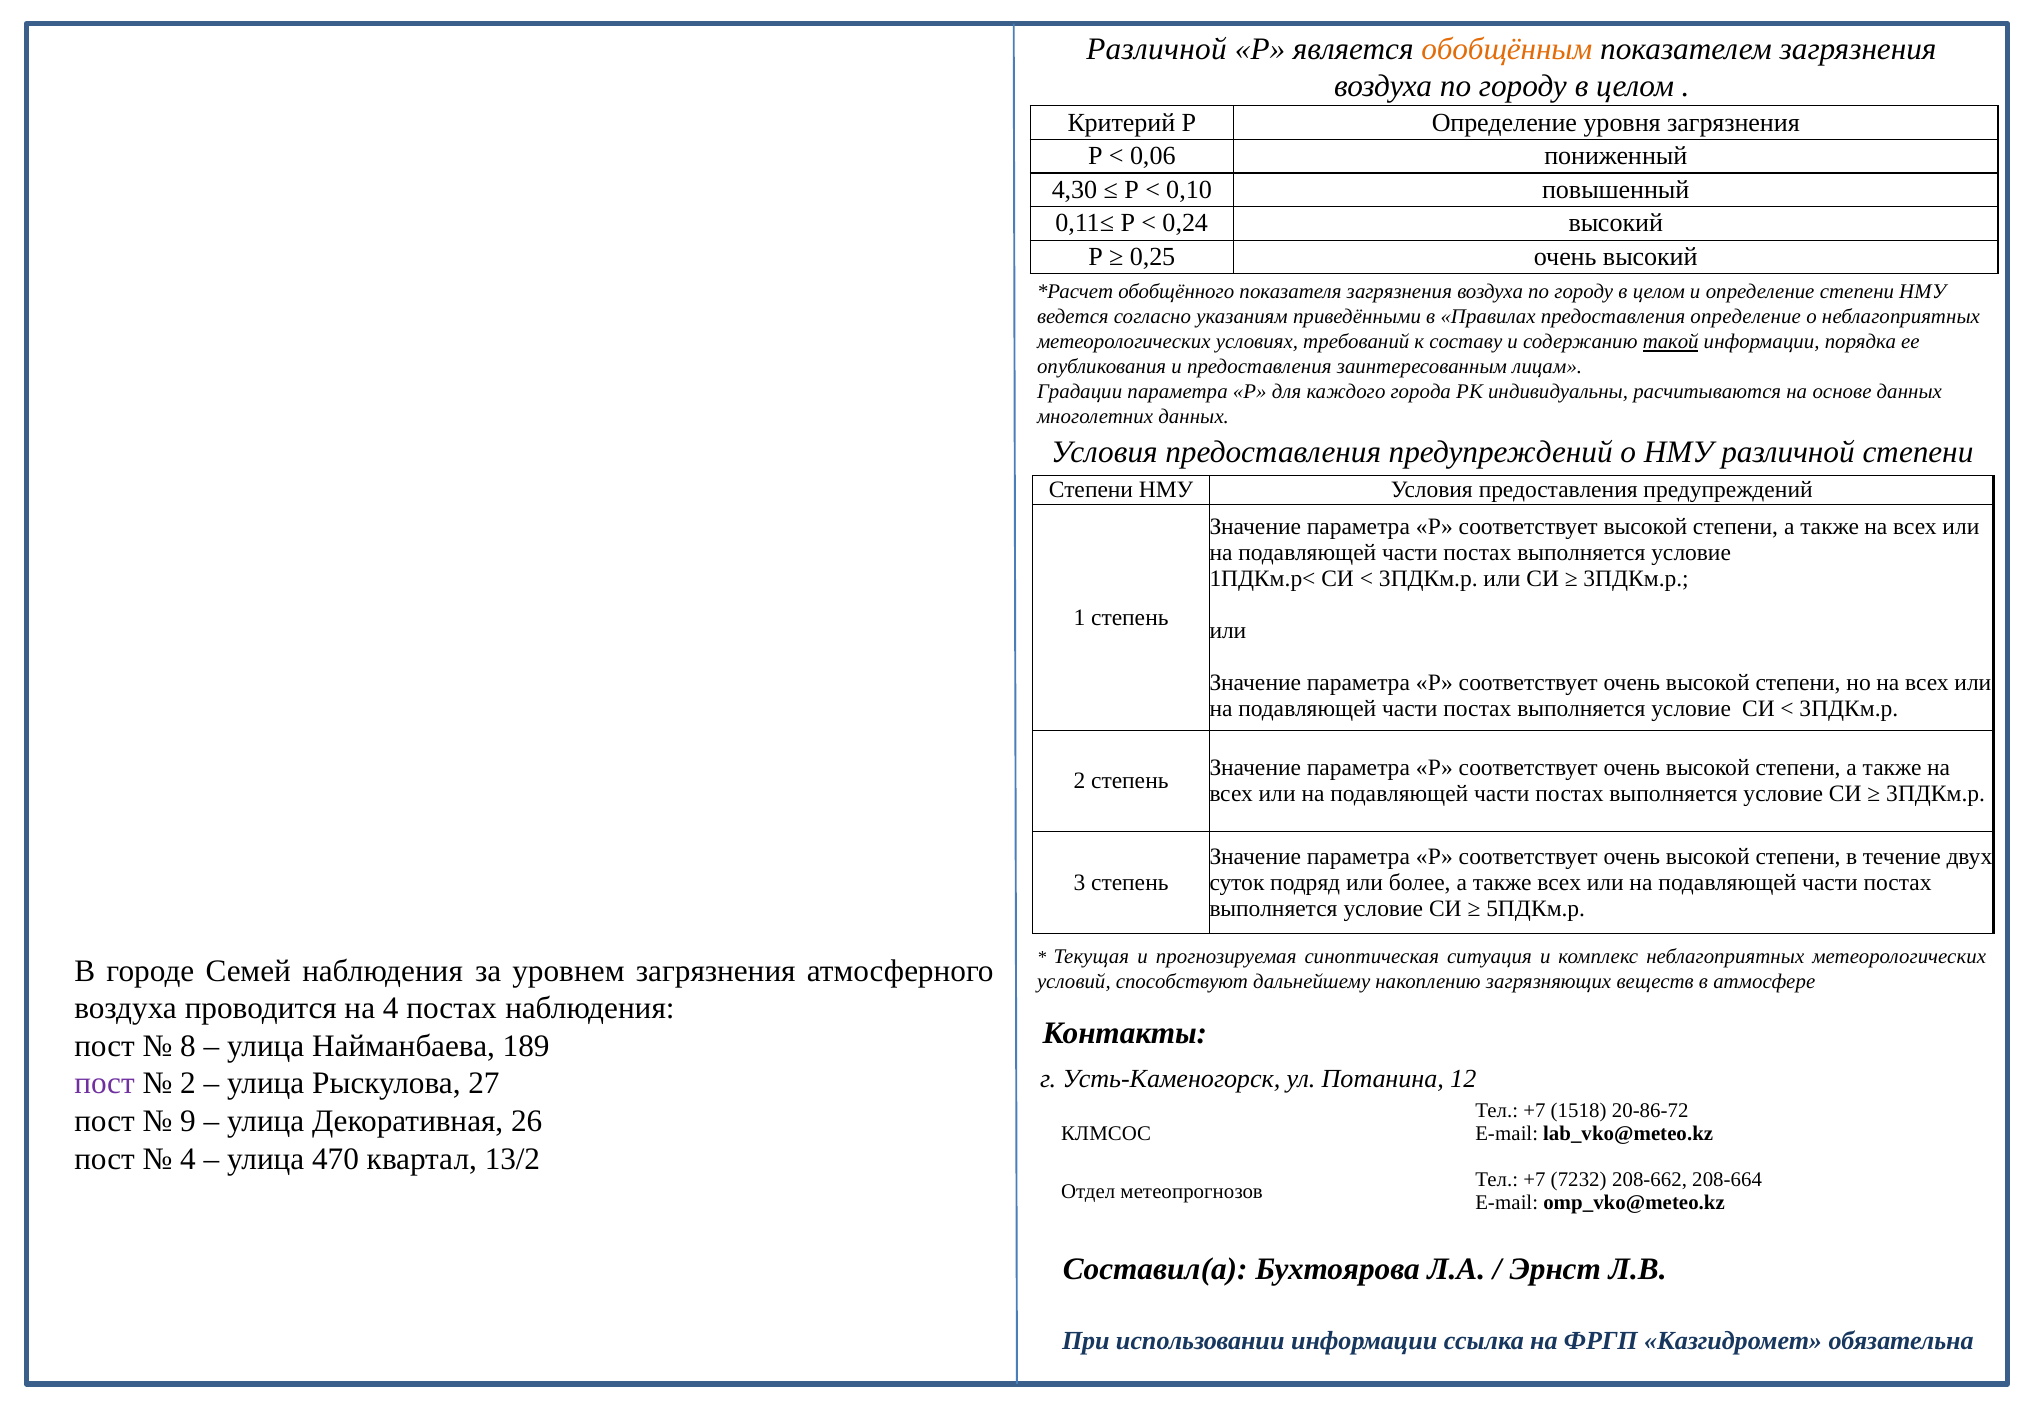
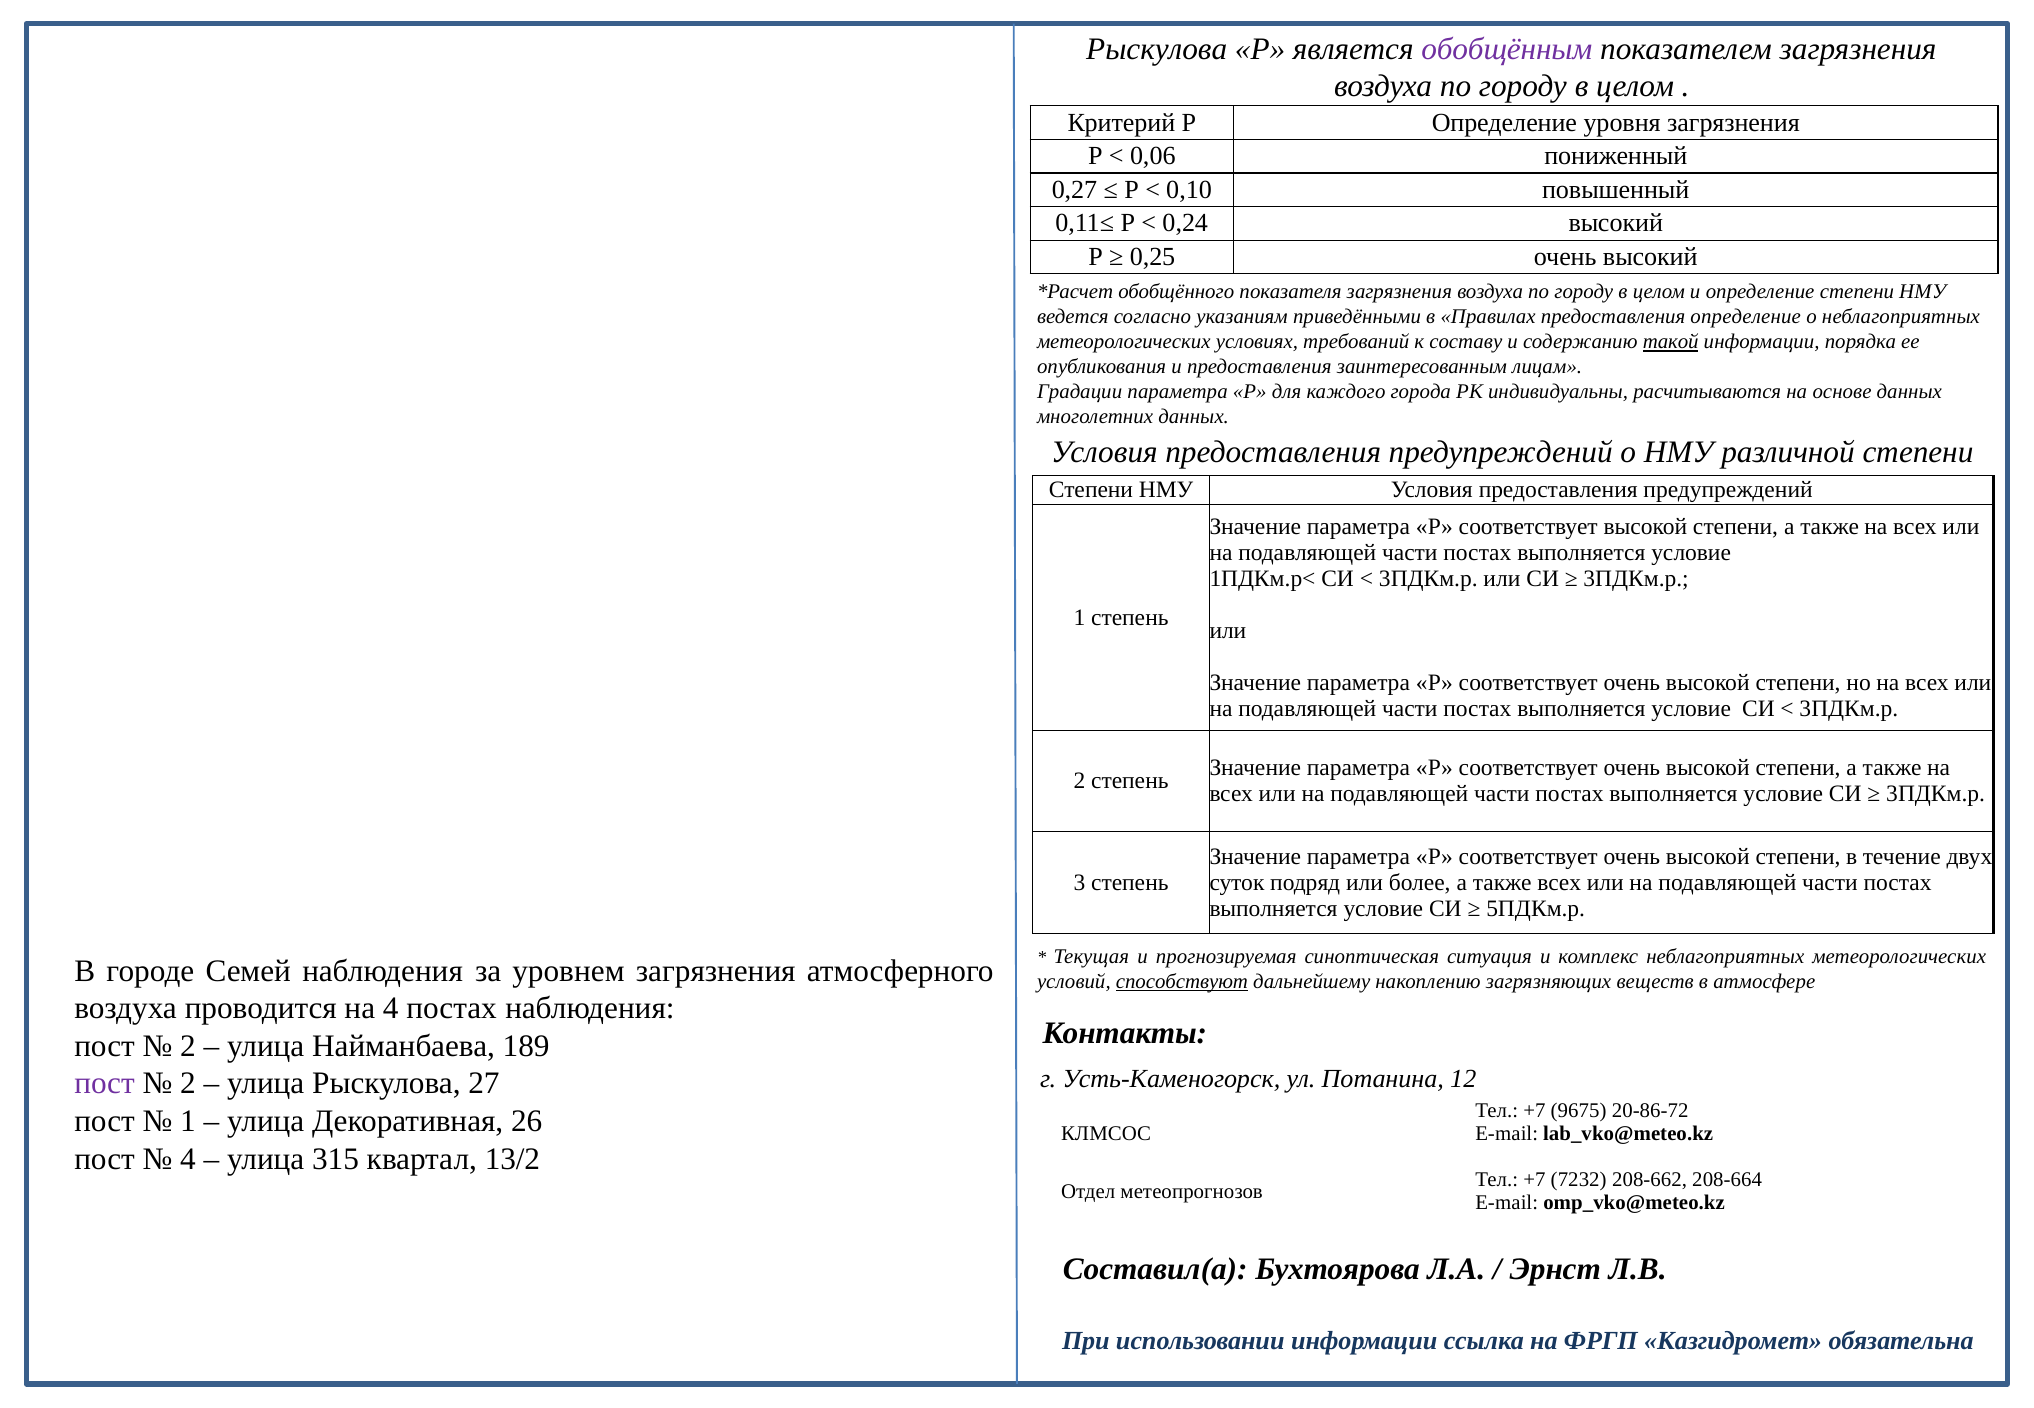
Различной at (1157, 49): Различной -> Рыскулова
обобщённым colour: orange -> purple
4,30: 4,30 -> 0,27
способствуют underline: none -> present
8 at (188, 1046): 8 -> 2
1518: 1518 -> 9675
9 at (188, 1121): 9 -> 1
470: 470 -> 315
